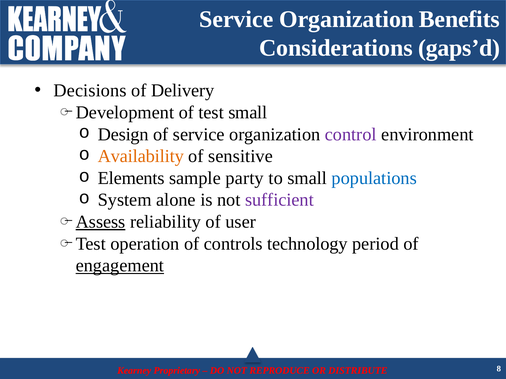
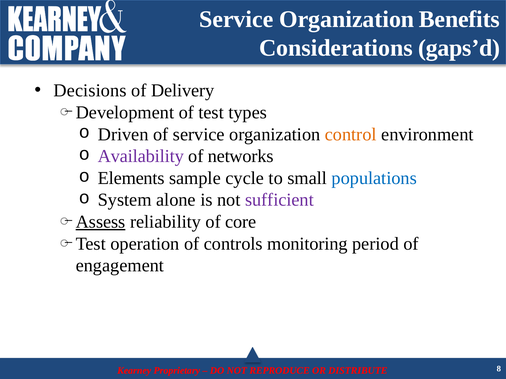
test small: small -> types
Design: Design -> Driven
control colour: purple -> orange
Availability colour: orange -> purple
sensitive: sensitive -> networks
party: party -> cycle
user: user -> core
technology: technology -> monitoring
engagement underline: present -> none
